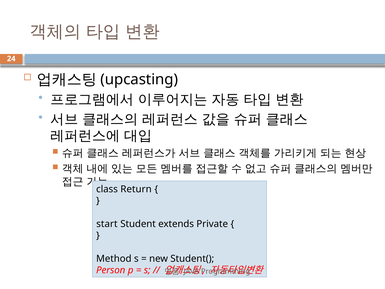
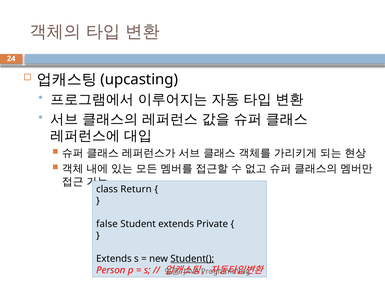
start: start -> false
Method at (114, 258): Method -> Extends
Student( underline: none -> present
